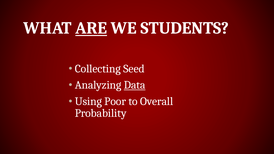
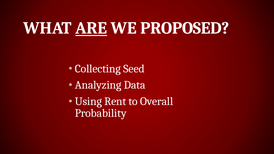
STUDENTS: STUDENTS -> PROPOSED
Data underline: present -> none
Poor: Poor -> Rent
